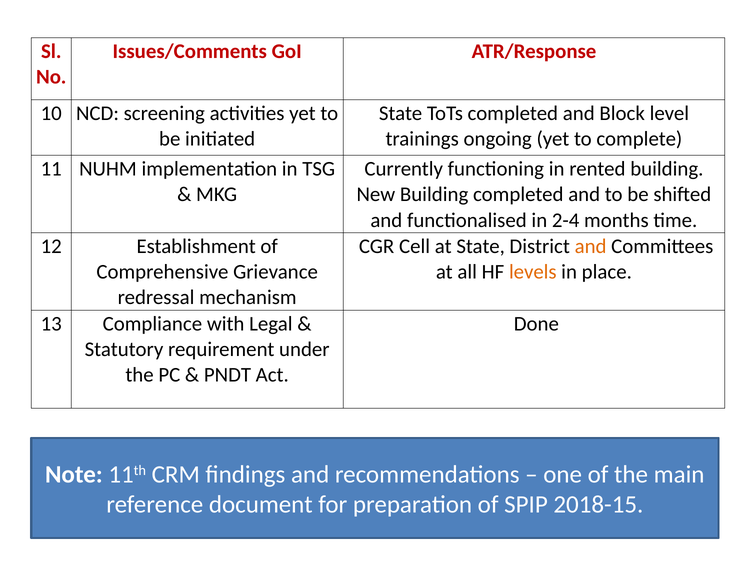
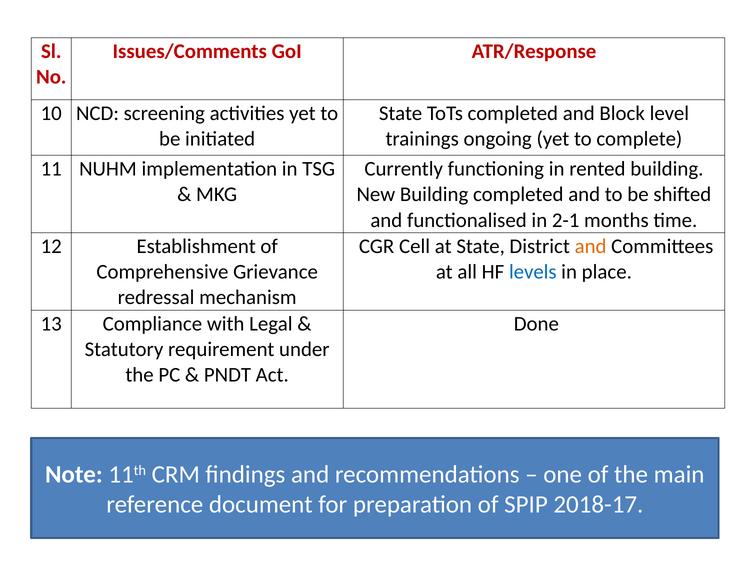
2-4: 2-4 -> 2-1
levels colour: orange -> blue
2018-15: 2018-15 -> 2018-17
